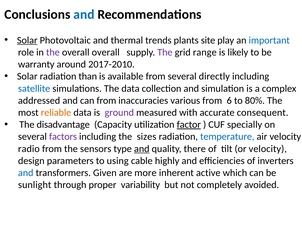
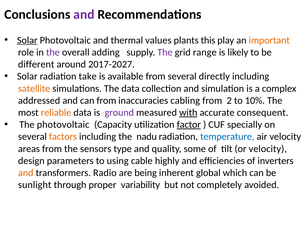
and at (84, 14) colour: blue -> purple
trends: trends -> values
site: site -> this
important colour: blue -> orange
overall overall: overall -> adding
warranty: warranty -> different
2017-2010: 2017-2010 -> 2017-2027
than: than -> take
satellite colour: blue -> orange
various: various -> cabling
6: 6 -> 2
80%: 80% -> 10%
with underline: none -> present
The disadvantage: disadvantage -> photovoltaic
factors colour: purple -> orange
sizes: sizes -> nadu
radio: radio -> areas
and at (142, 149) underline: present -> none
there: there -> some
and at (26, 173) colour: blue -> orange
Given: Given -> Radio
more: more -> being
active: active -> global
